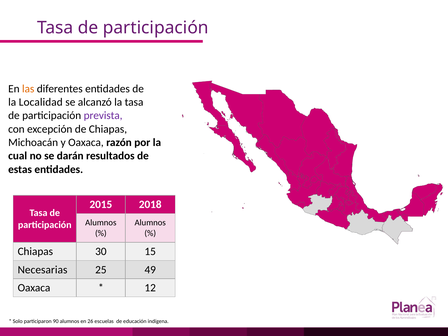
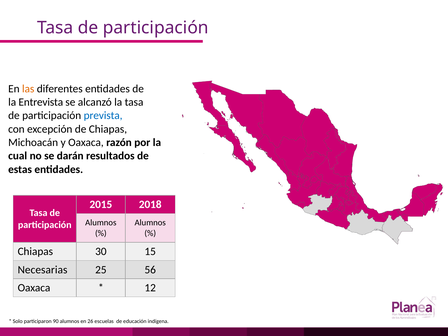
Localidad: Localidad -> Entrevista
prevista colour: purple -> blue
49: 49 -> 56
